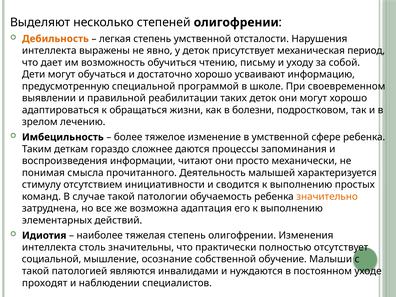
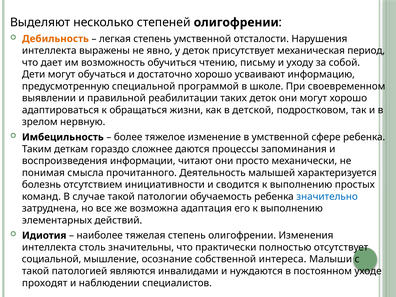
болезни: болезни -> детской
лечению: лечению -> нервную
стимулу: стимулу -> болезнь
значительно colour: orange -> blue
обучение: обучение -> интереса
